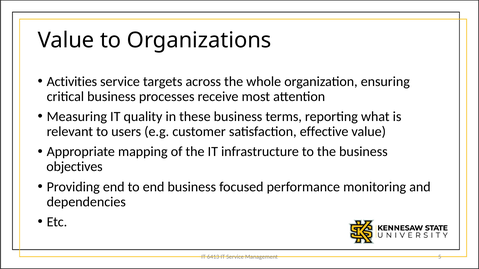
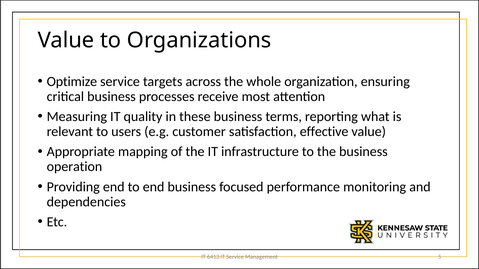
Activities: Activities -> Optimize
objectives: objectives -> operation
